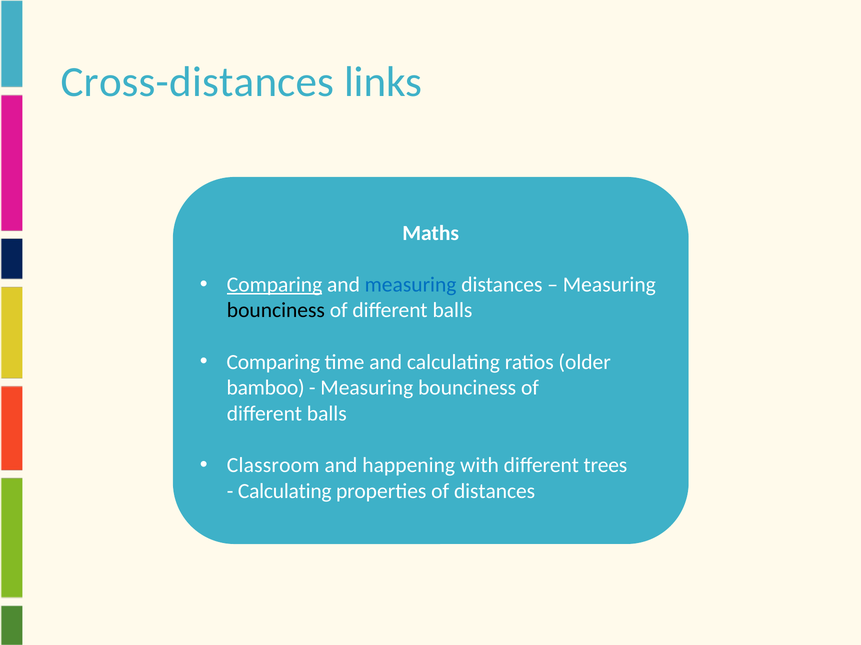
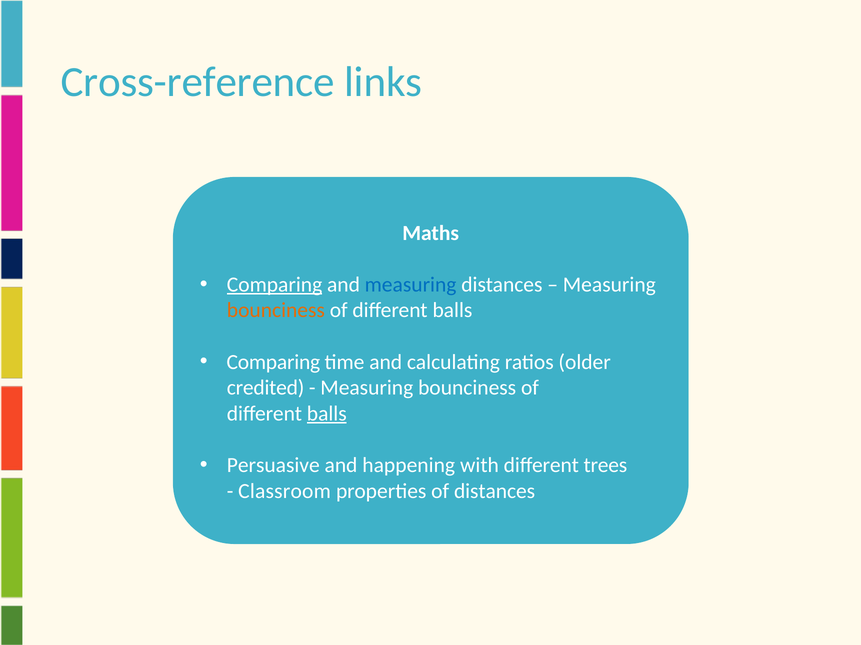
Cross-distances: Cross-distances -> Cross-reference
bounciness at (276, 311) colour: black -> orange
bamboo: bamboo -> credited
balls at (327, 414) underline: none -> present
Classroom: Classroom -> Persuasive
Calculating at (285, 492): Calculating -> Classroom
